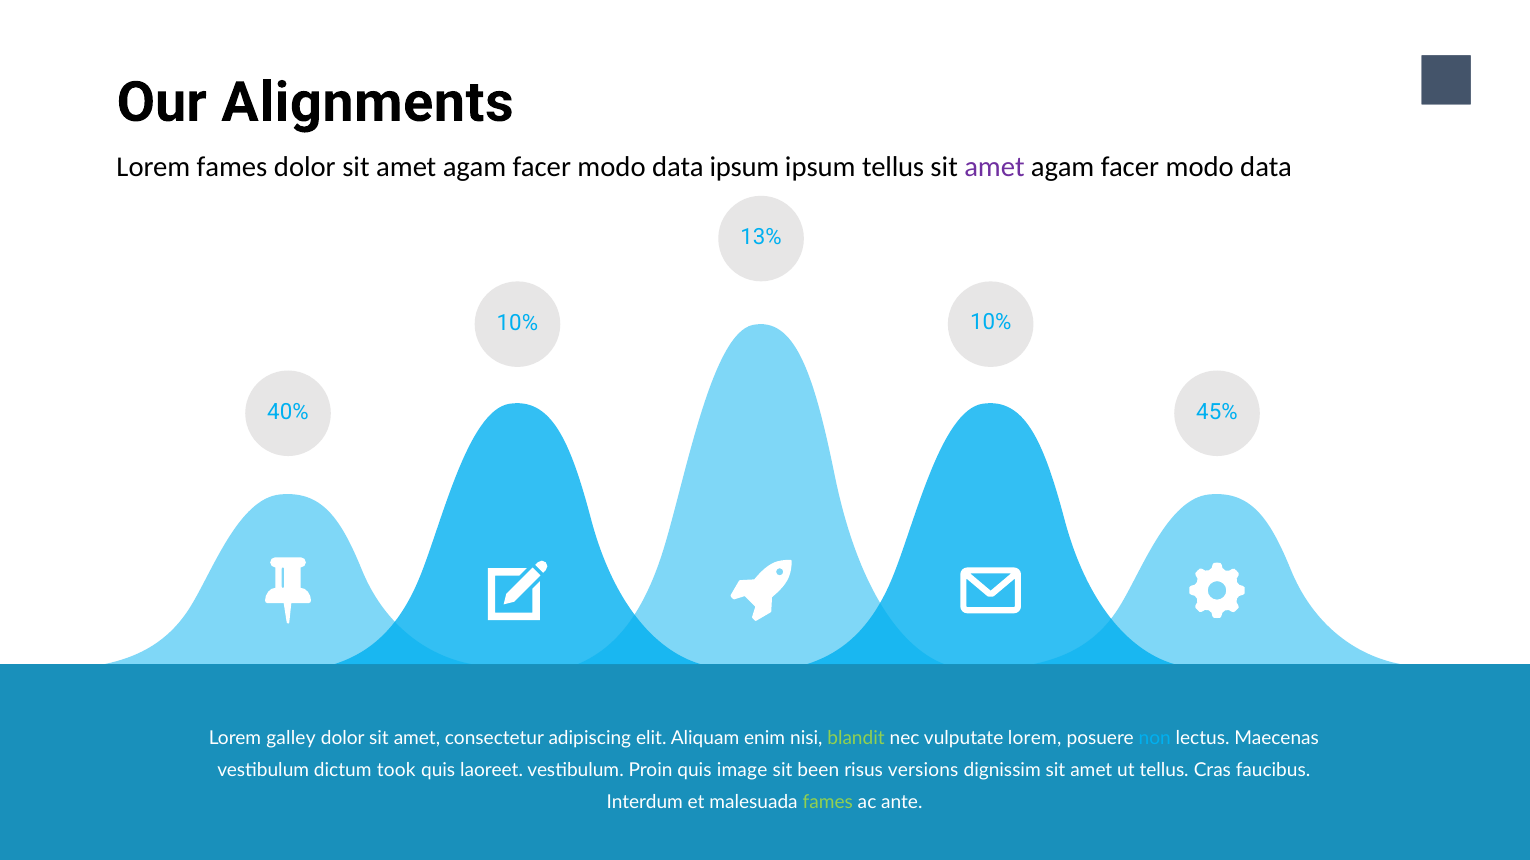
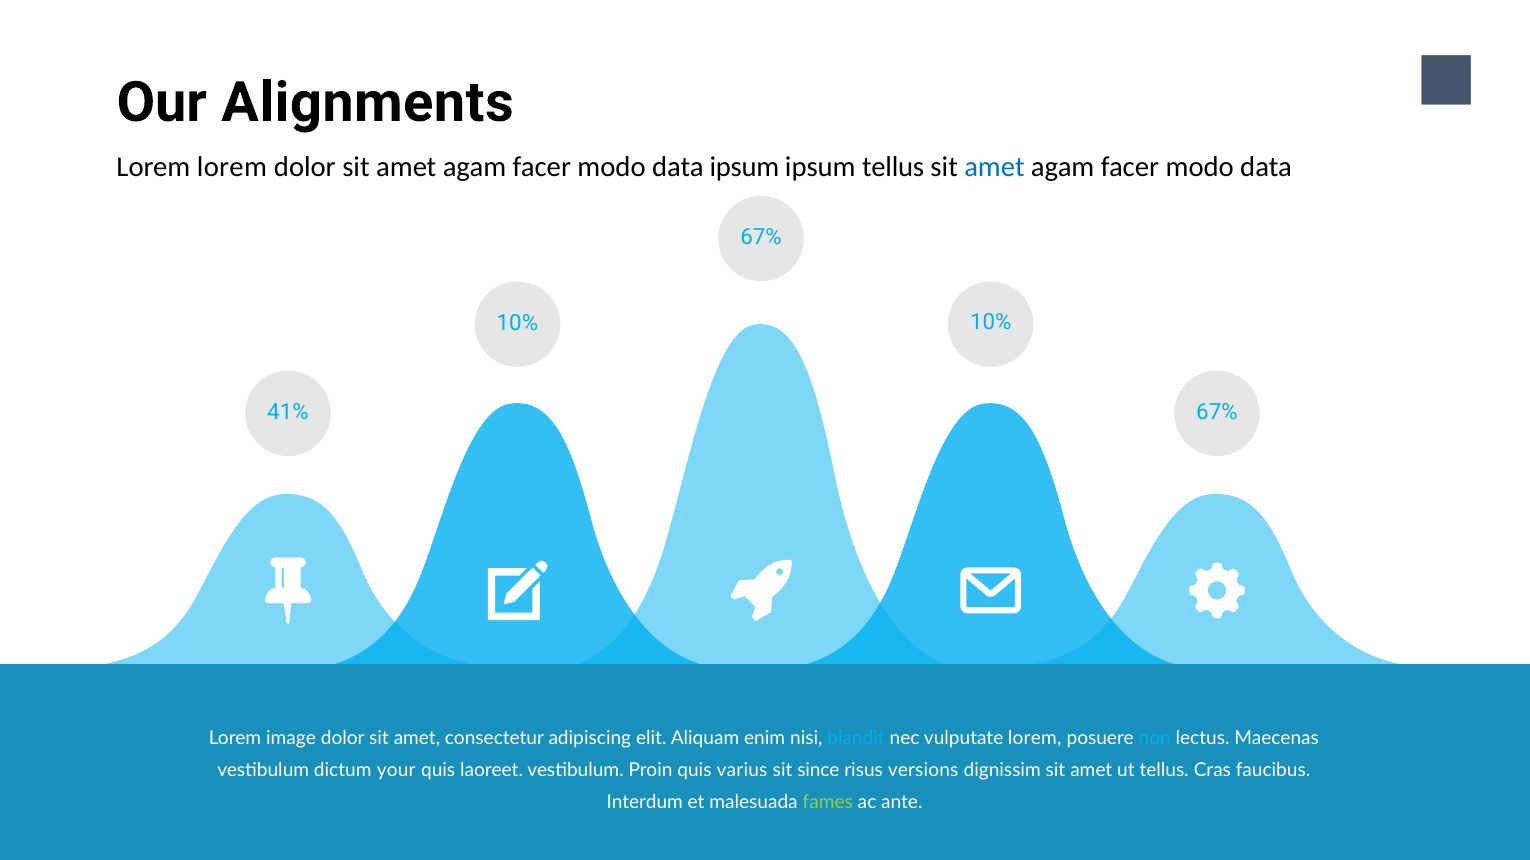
Lorem fames: fames -> lorem
amet at (994, 167) colour: purple -> blue
13% at (761, 238): 13% -> 67%
40%: 40% -> 41%
45% at (1217, 412): 45% -> 67%
galley: galley -> image
blandit colour: light green -> light blue
took: took -> your
image: image -> varius
been: been -> since
